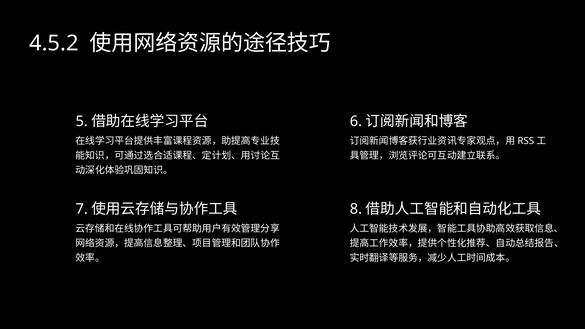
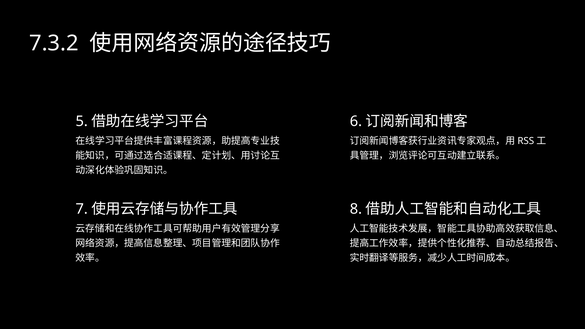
4.5.2: 4.5.2 -> 7.3.2
